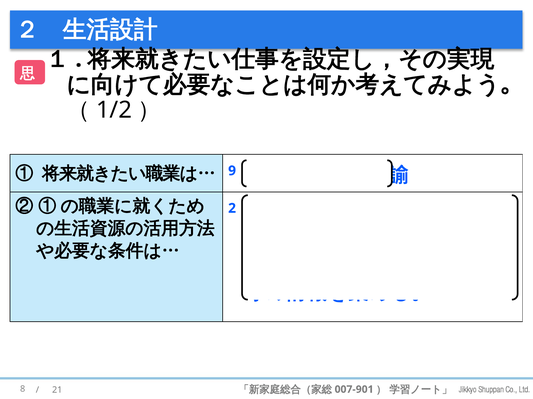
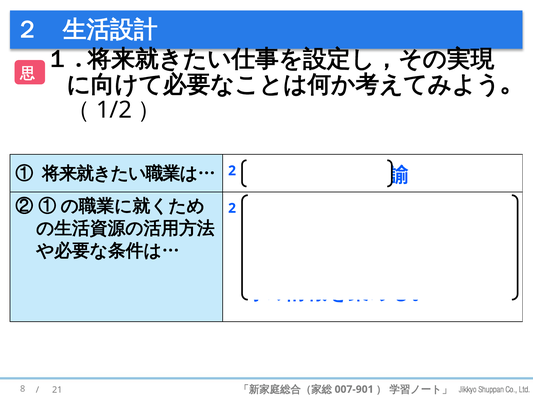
9 at (232, 171): 9 -> 2
